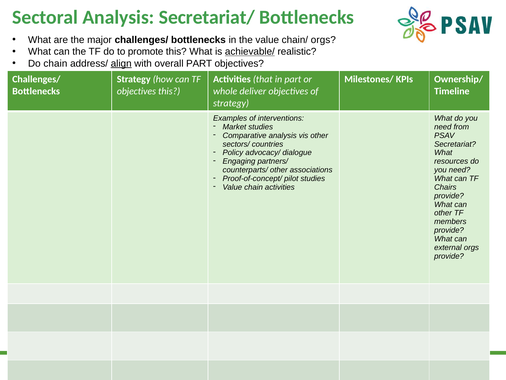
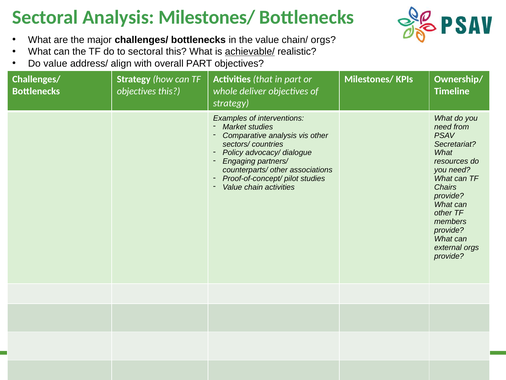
Analysis Secretariat/: Secretariat/ -> Milestones/
to promote: promote -> sectoral
Do chain: chain -> value
align underline: present -> none
